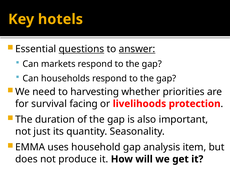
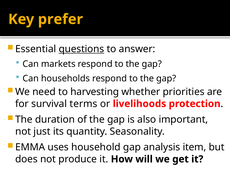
hotels: hotels -> prefer
answer underline: present -> none
facing: facing -> terms
